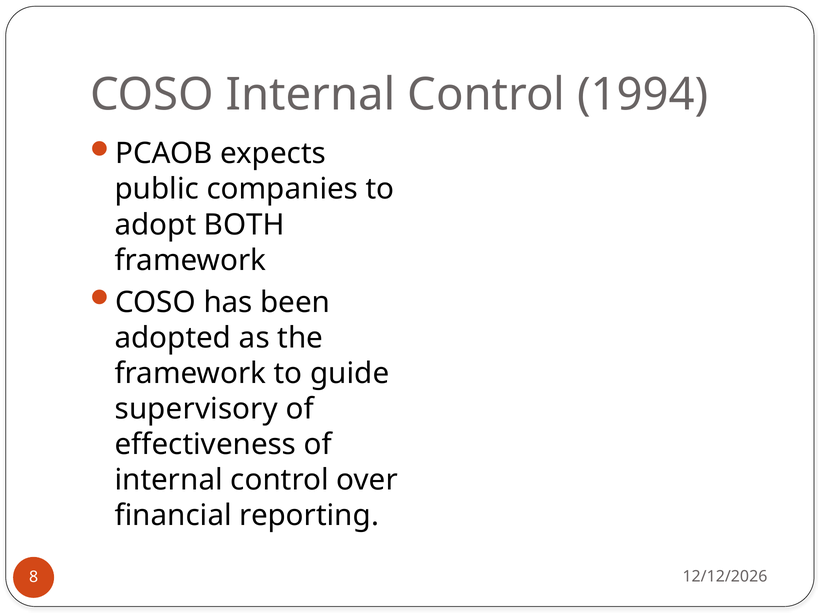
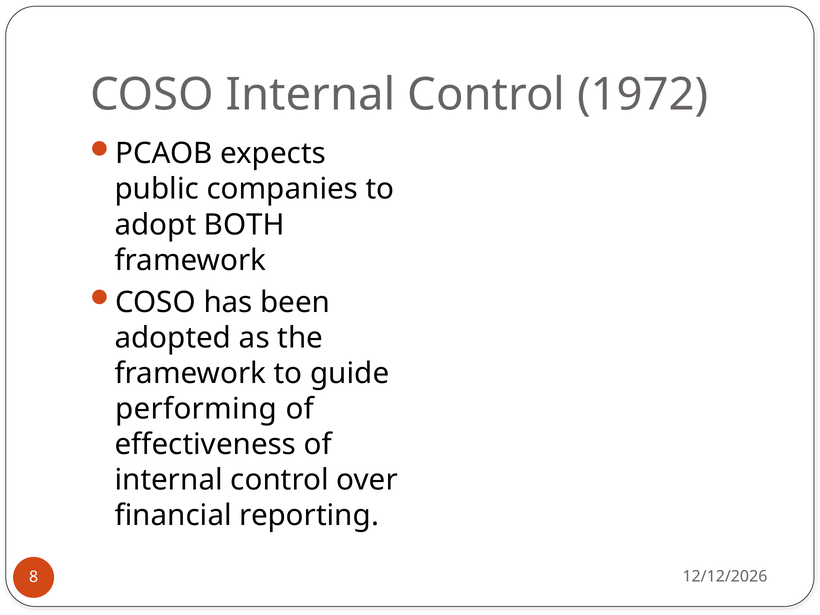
1994: 1994 -> 1972
supervisory: supervisory -> performing
